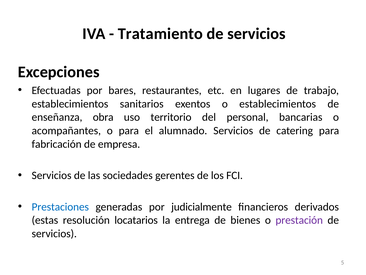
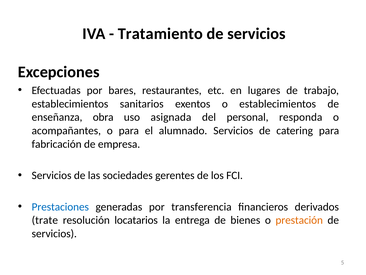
territorio: territorio -> asignada
bancarias: bancarias -> responda
judicialmente: judicialmente -> transferencia
estas: estas -> trate
prestación colour: purple -> orange
